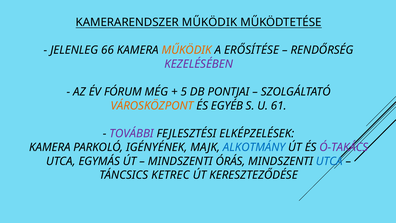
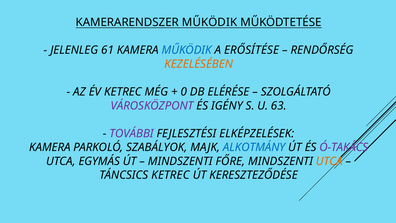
66: 66 -> 61
MŰKÖDIK at (187, 50) colour: orange -> blue
KEZELÉSÉBEN colour: purple -> orange
ÉV FÓRUM: FÓRUM -> KETREC
5: 5 -> 0
PONTJAI: PONTJAI -> ELÉRÉSE
VÁROSKÖZPONT colour: orange -> purple
EGYÉB: EGYÉB -> IGÉNY
61: 61 -> 63
IGÉNYÉNEK: IGÉNYÉNEK -> SZABÁLYOK
ÓRÁS: ÓRÁS -> FŐRE
UTCA at (329, 161) colour: blue -> orange
